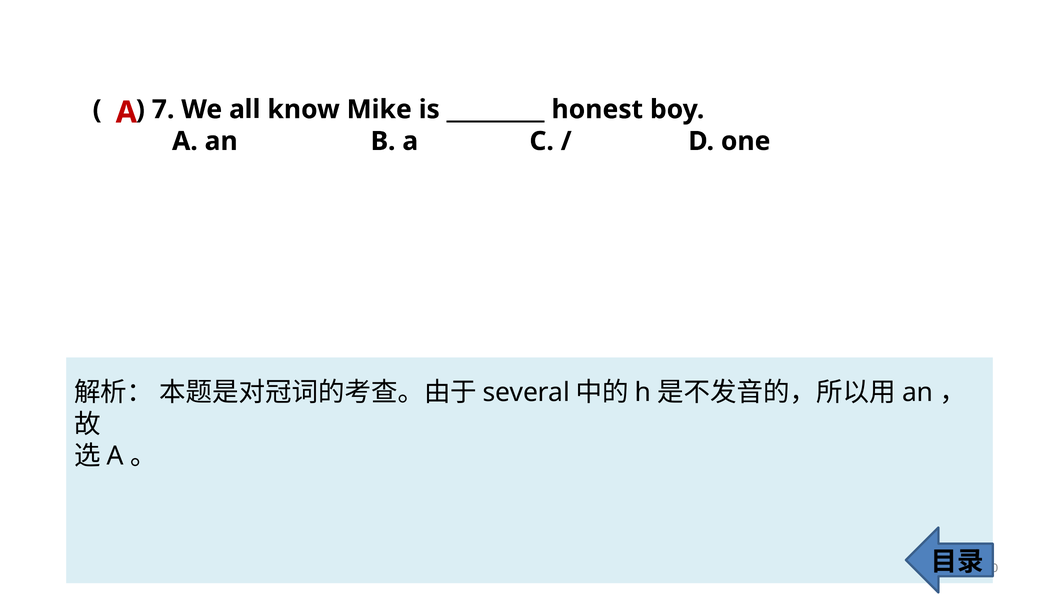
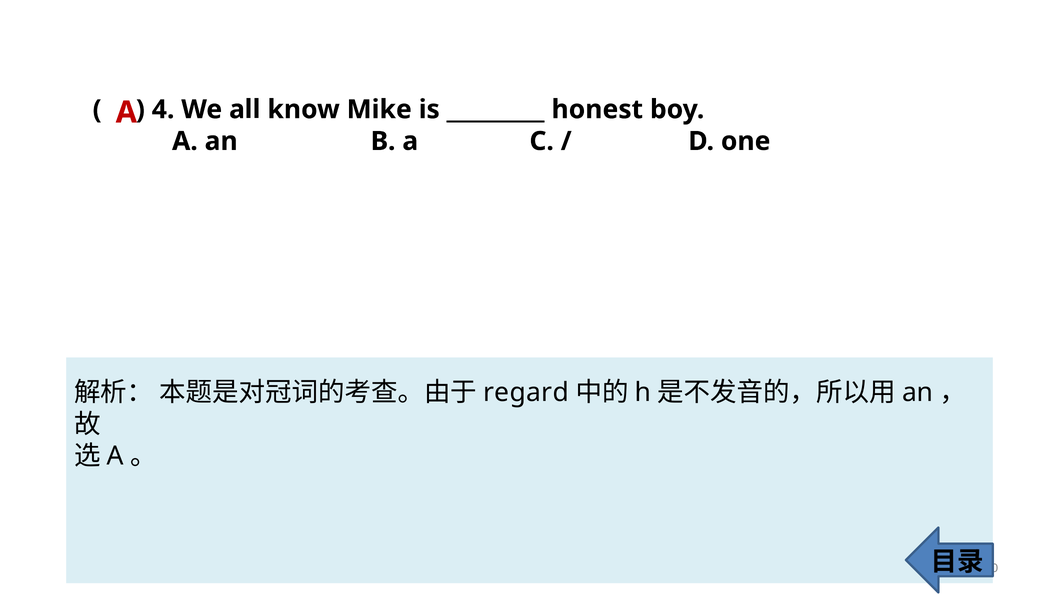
7: 7 -> 4
several: several -> regard
